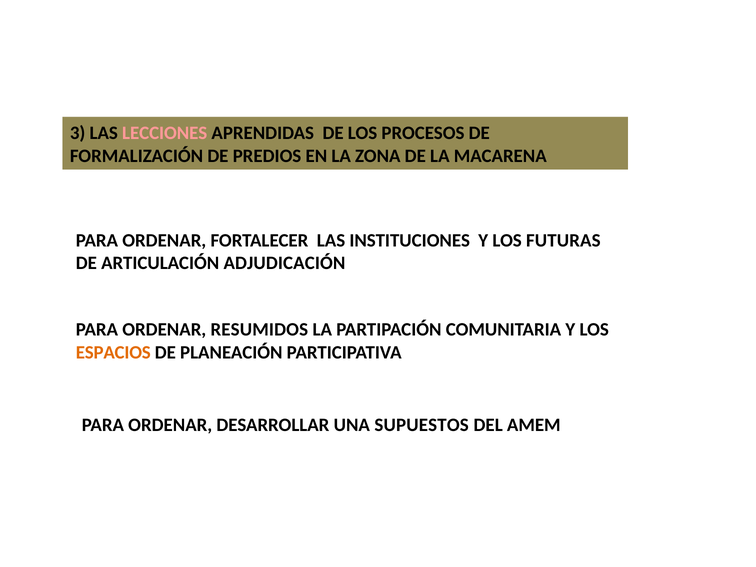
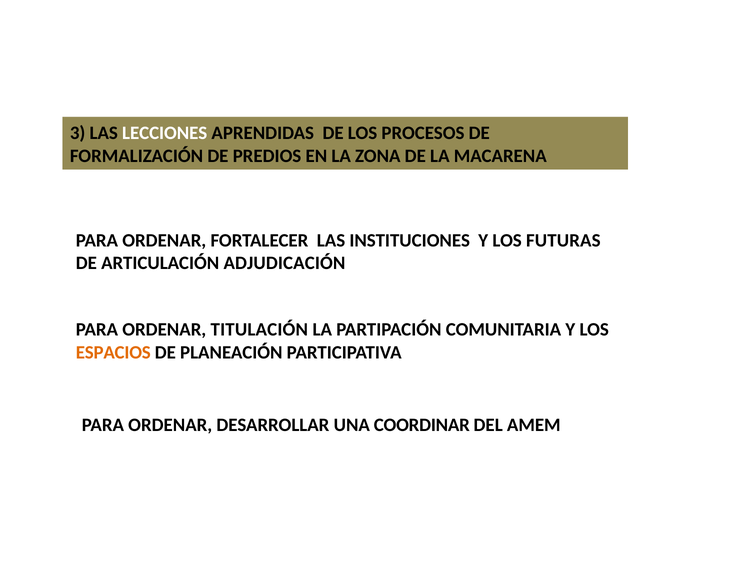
LECCIONES colour: pink -> white
RESUMIDOS: RESUMIDOS -> TITULACIÓN
SUPUESTOS: SUPUESTOS -> COORDINAR
